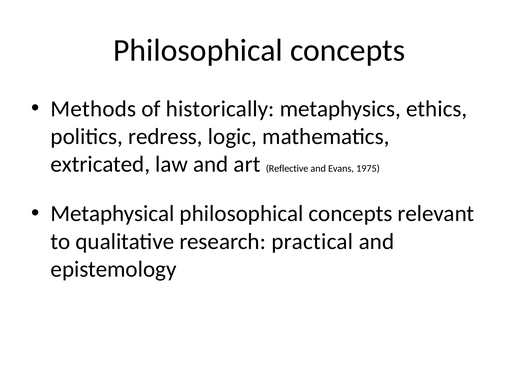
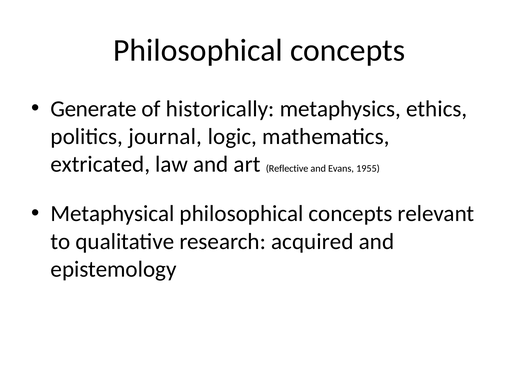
Methods: Methods -> Generate
redress: redress -> journal
1975: 1975 -> 1955
practical: practical -> acquired
